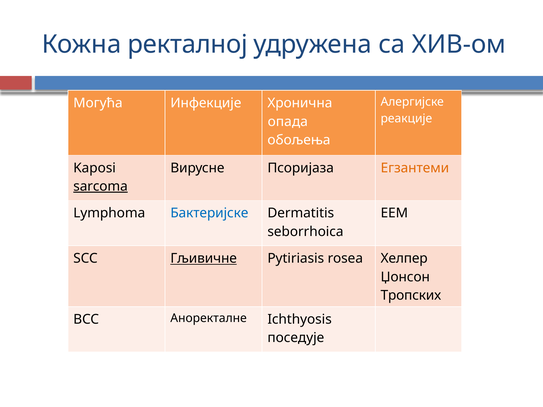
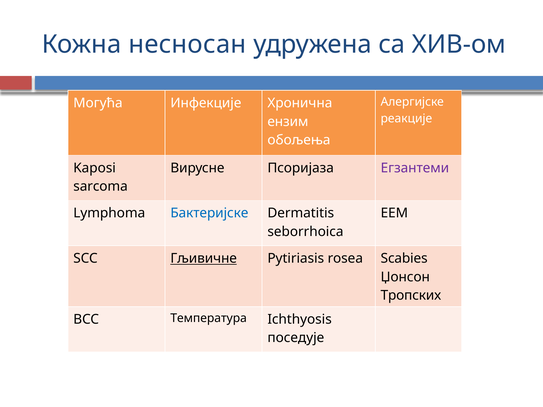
ректалној: ректалној -> несносан
опада: опада -> ензим
Егзантеми colour: orange -> purple
sarcoma underline: present -> none
Хелпер: Хелпер -> Scabies
Аноректалне: Аноректалне -> Температура
